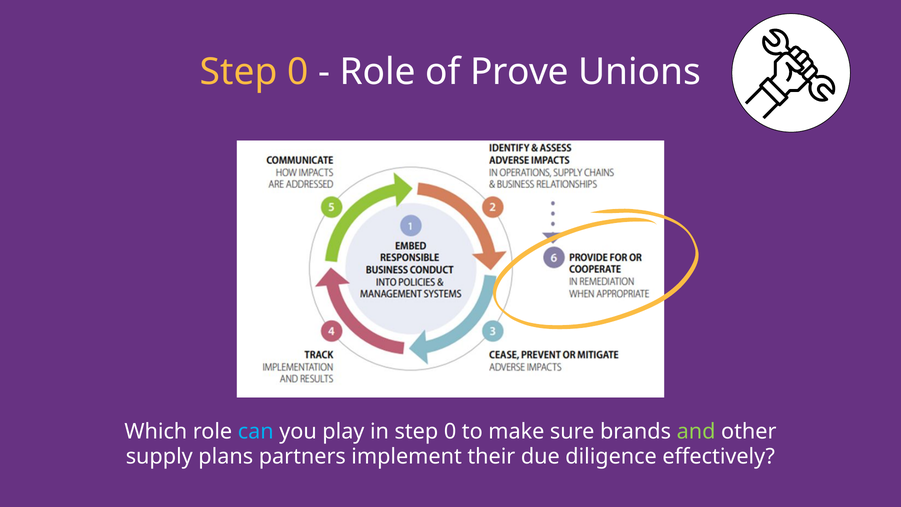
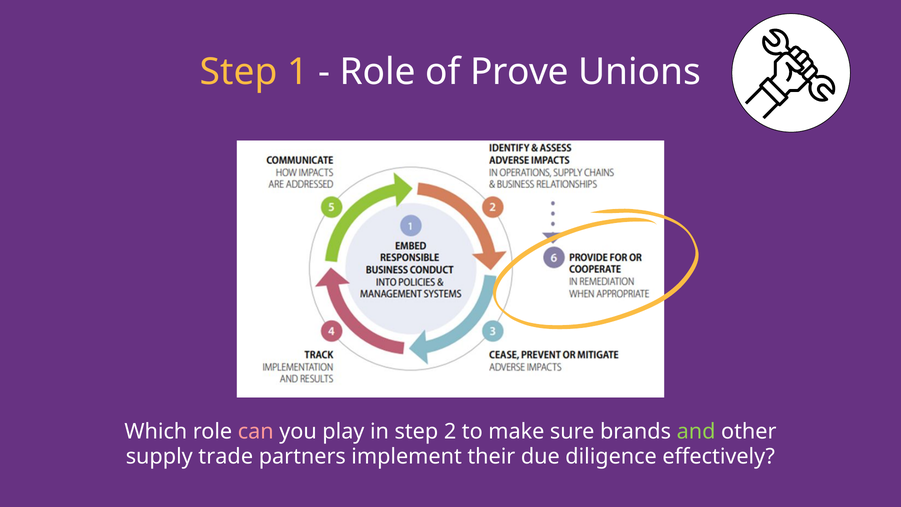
0 at (298, 72): 0 -> 1
can colour: light blue -> pink
in step 0: 0 -> 2
plans: plans -> trade
